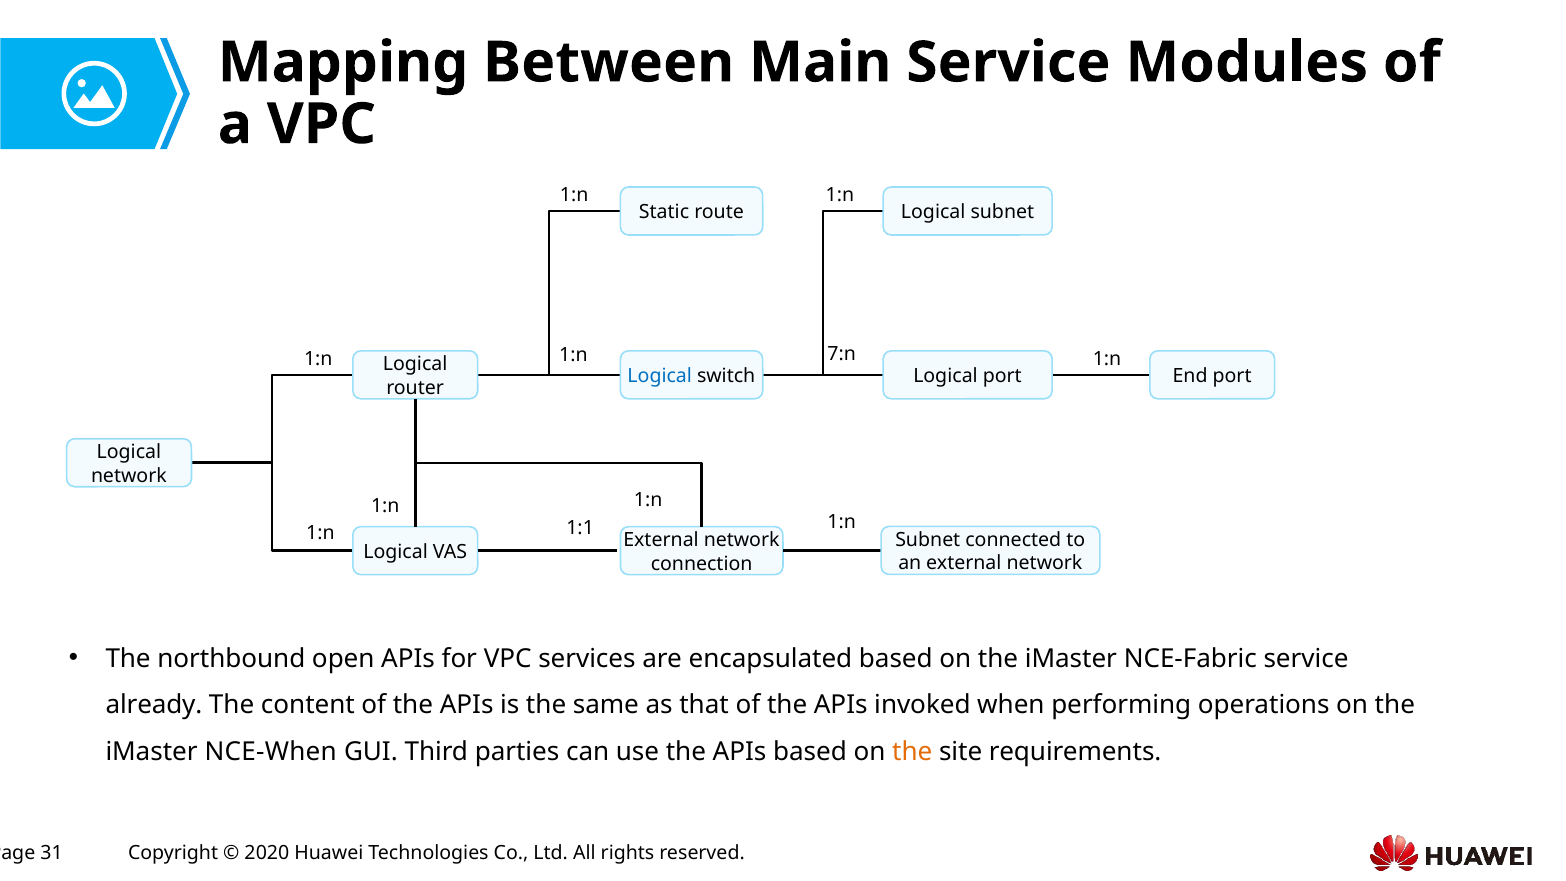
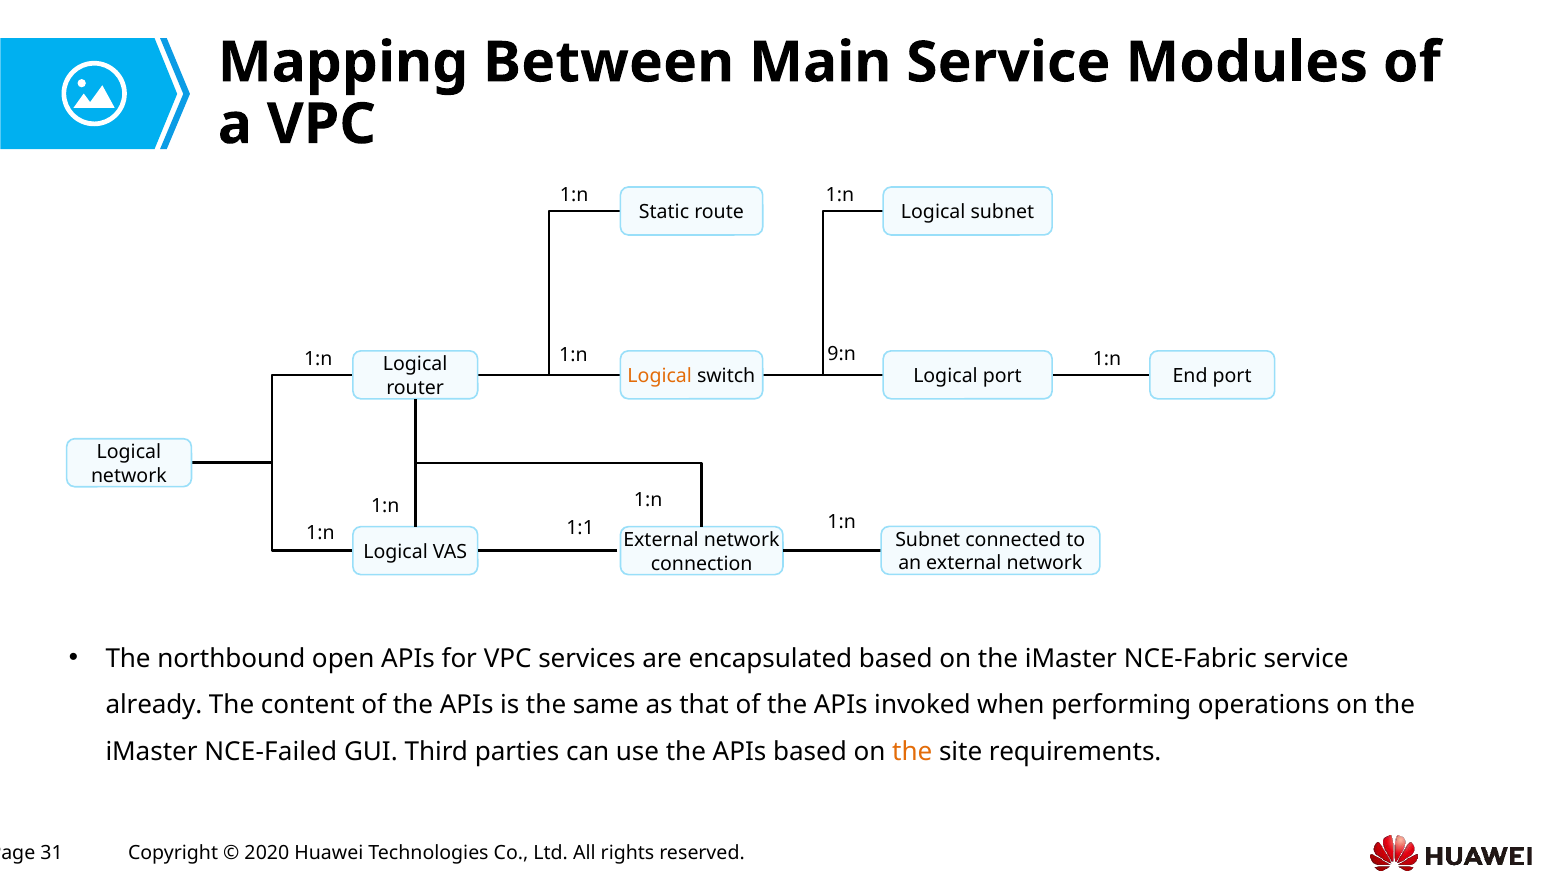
7:n: 7:n -> 9:n
Logical at (660, 376) colour: blue -> orange
NCE-When: NCE-When -> NCE-Failed
